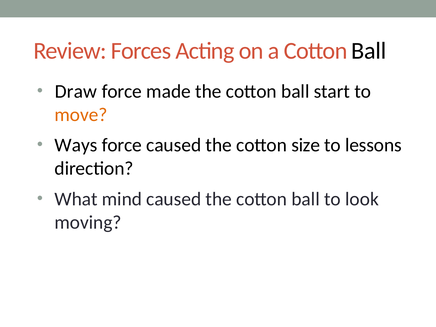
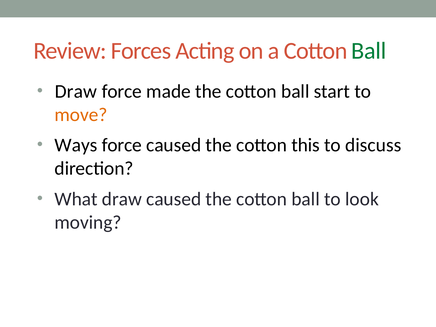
Ball at (369, 51) colour: black -> green
size: size -> this
lessons: lessons -> discuss
What mind: mind -> draw
